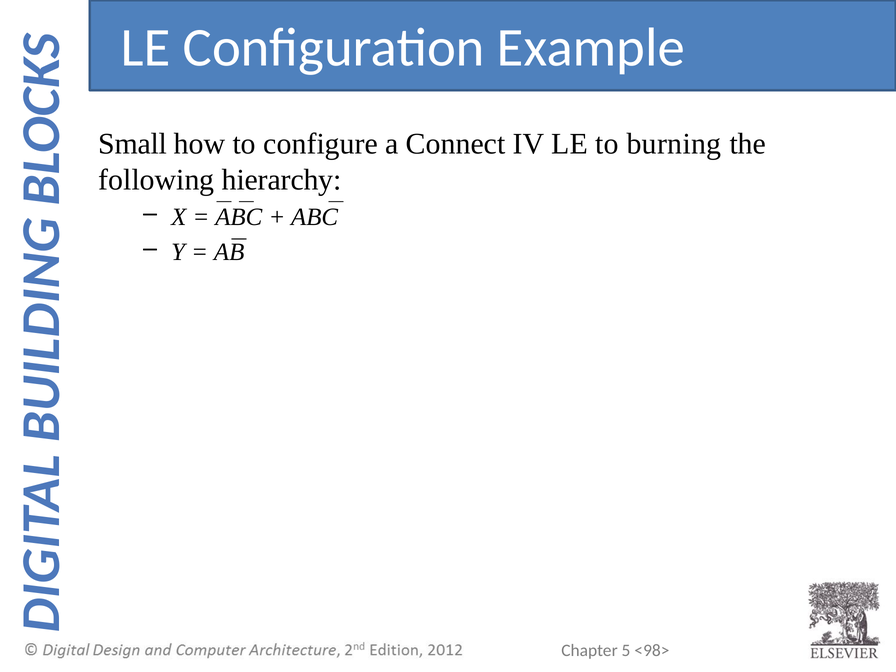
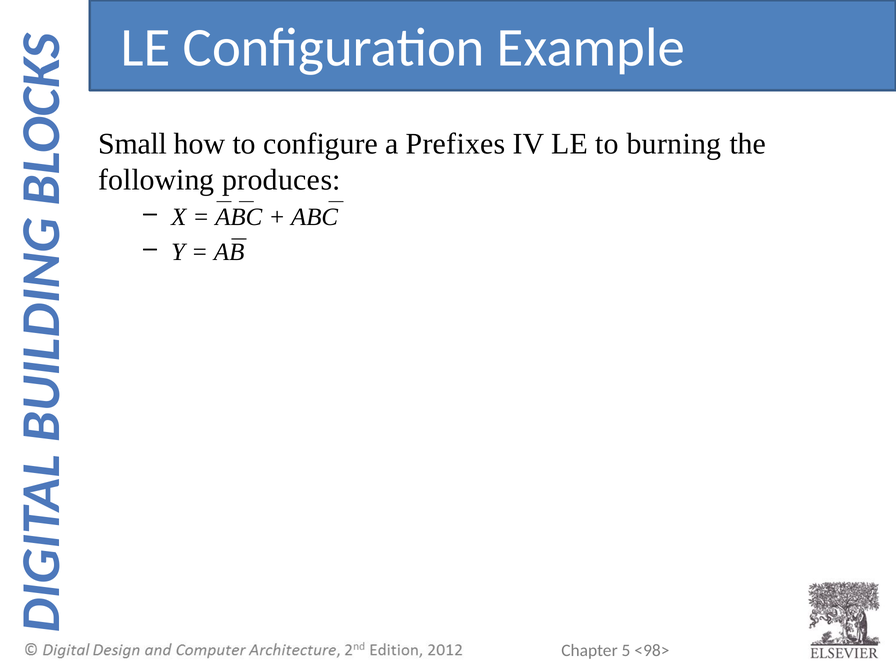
Connect: Connect -> Prefixes
hierarchy: hierarchy -> produces
